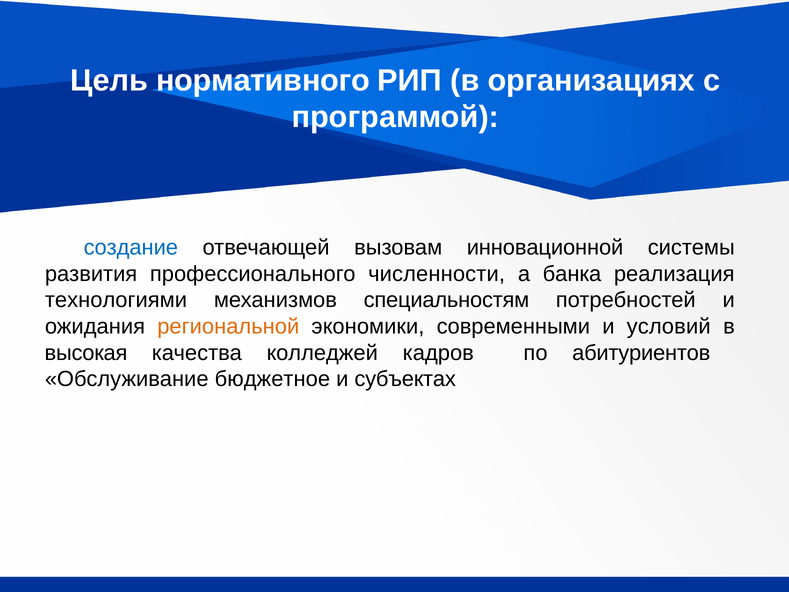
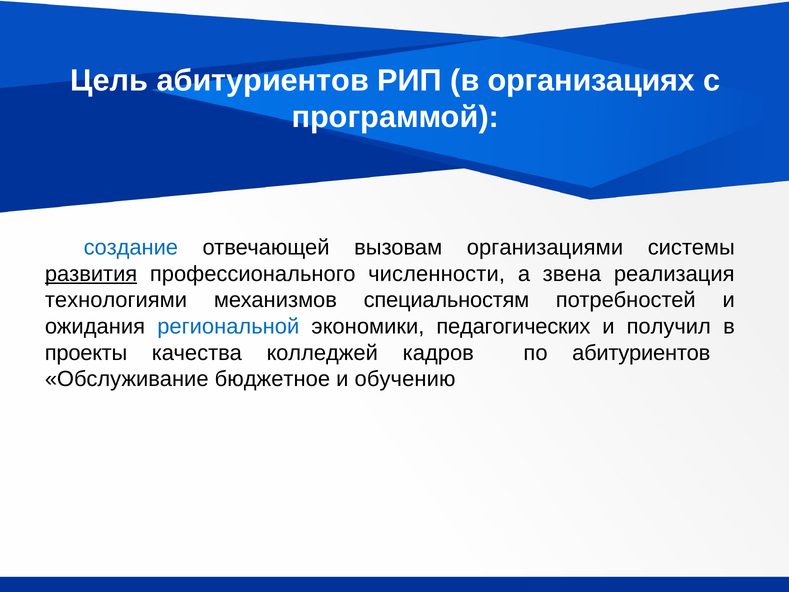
Цель нормативного: нормативного -> абитуриентов
инновационной: инновационной -> организациями
развития underline: none -> present
банка: банка -> звена
региональной colour: orange -> blue
современными: современными -> педагогических
условий: условий -> получил
высокая: высокая -> проекты
субъектах: субъектах -> обучению
